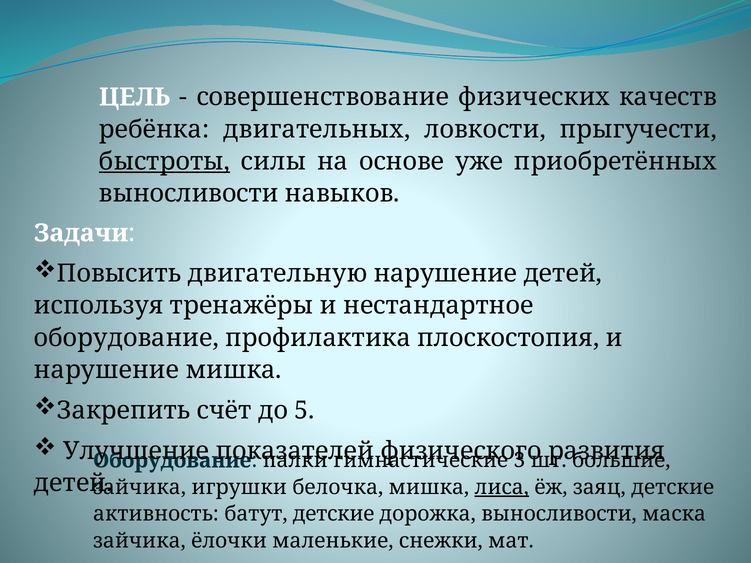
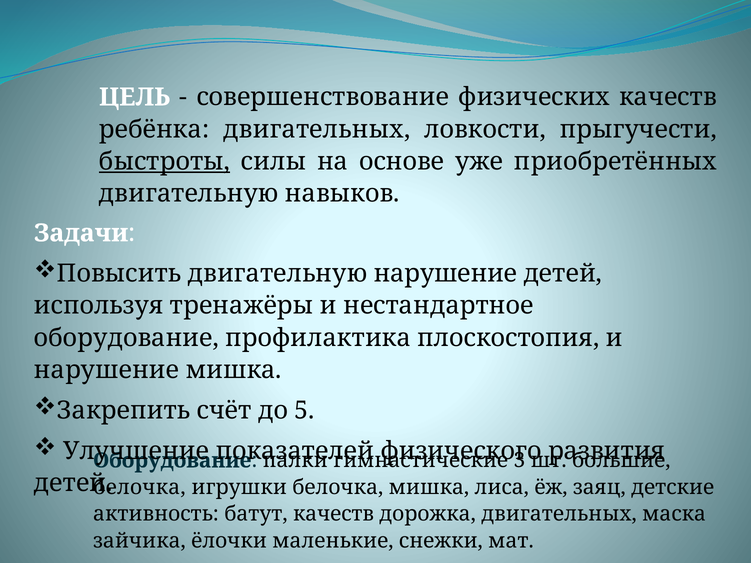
выносливости at (189, 194): выносливости -> двигательную
зайчика at (140, 487): зайчика -> белочка
лиса underline: present -> none
батут детские: детские -> качеств
дорожка выносливости: выносливости -> двигательных
